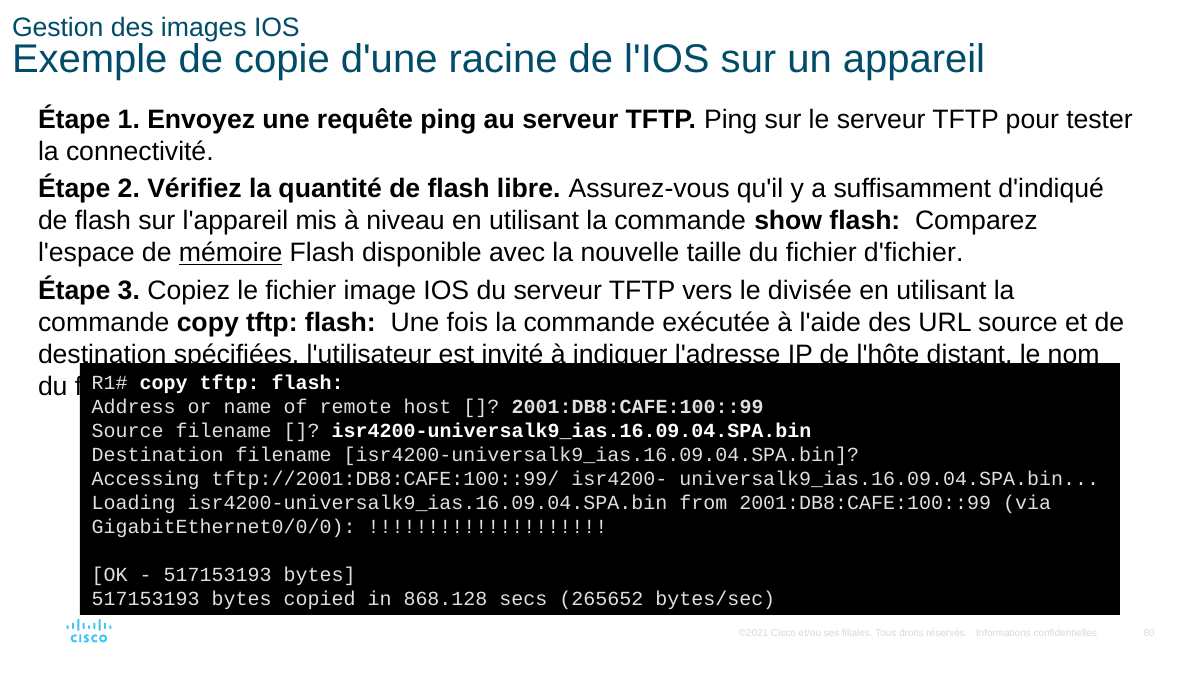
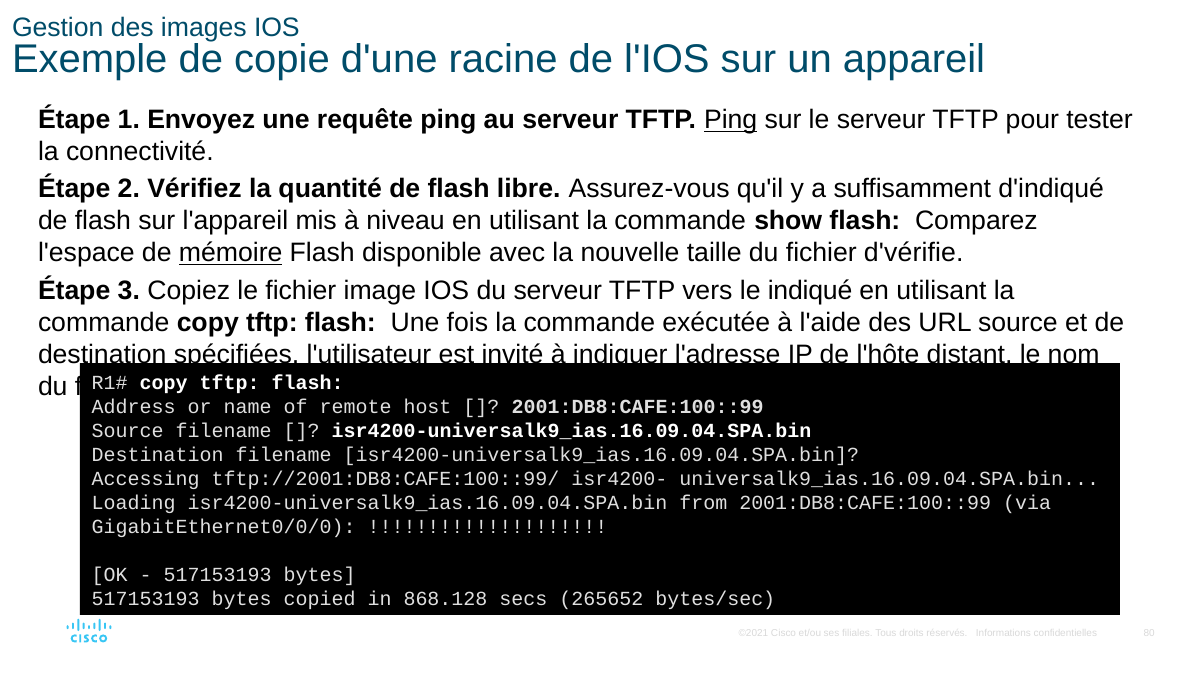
Ping at (731, 120) underline: none -> present
d'fichier: d'fichier -> d'vérifie
divisée: divisée -> indiqué
